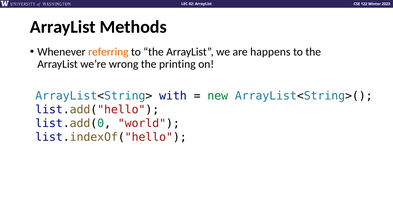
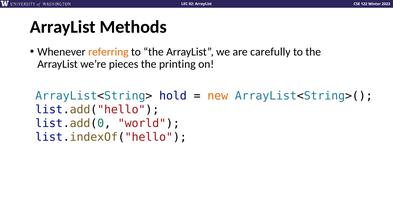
happens: happens -> carefully
wrong: wrong -> pieces
with: with -> hold
new colour: green -> orange
